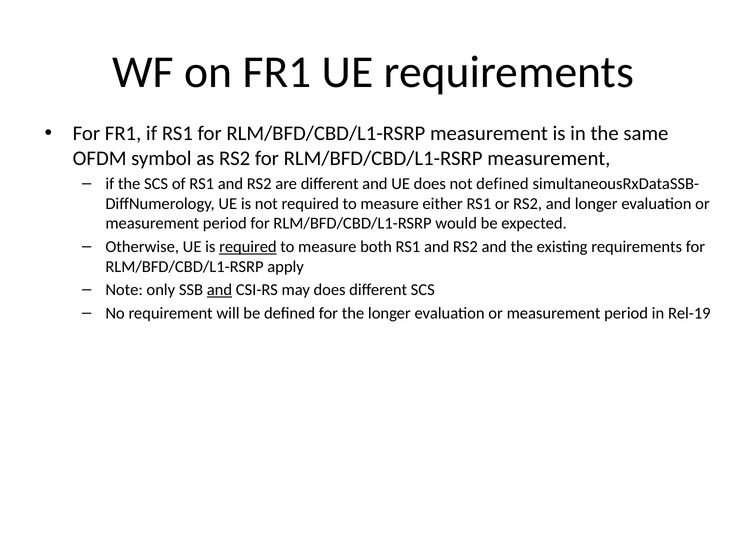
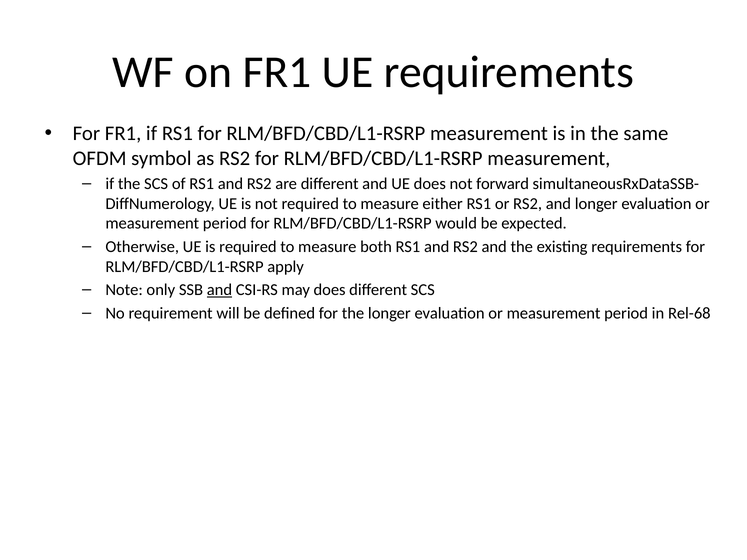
not defined: defined -> forward
required at (248, 247) underline: present -> none
Rel-19: Rel-19 -> Rel-68
